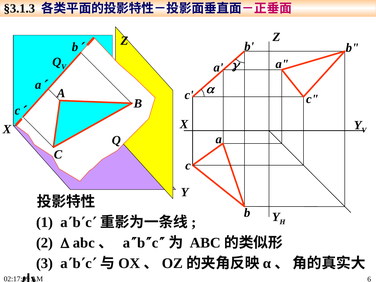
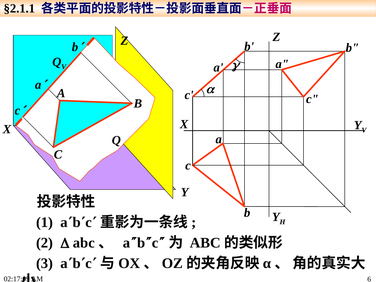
§3.1.3: §3.1.3 -> §2.1.1
